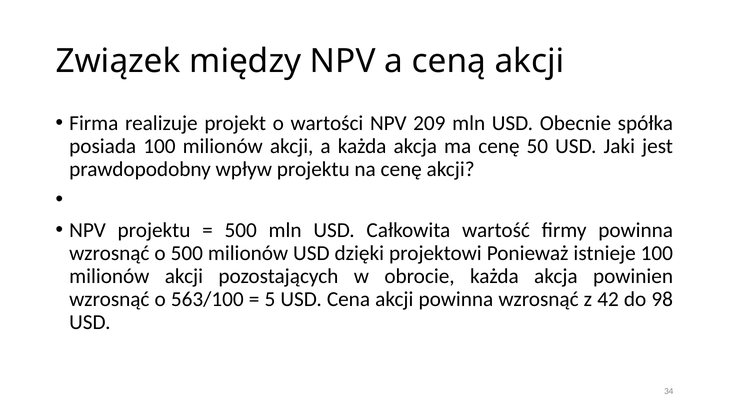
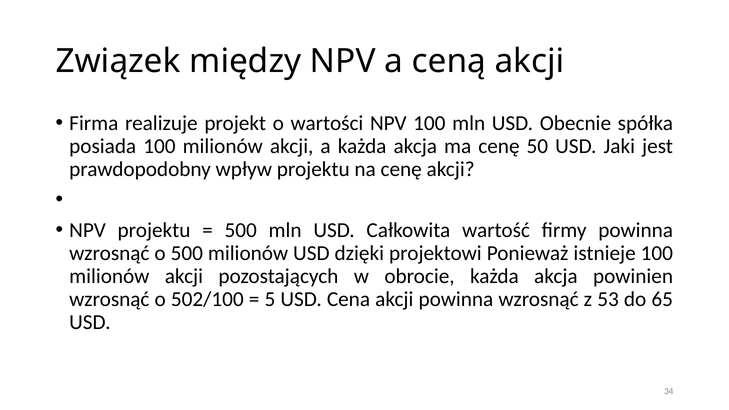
NPV 209: 209 -> 100
563/100: 563/100 -> 502/100
42: 42 -> 53
98: 98 -> 65
